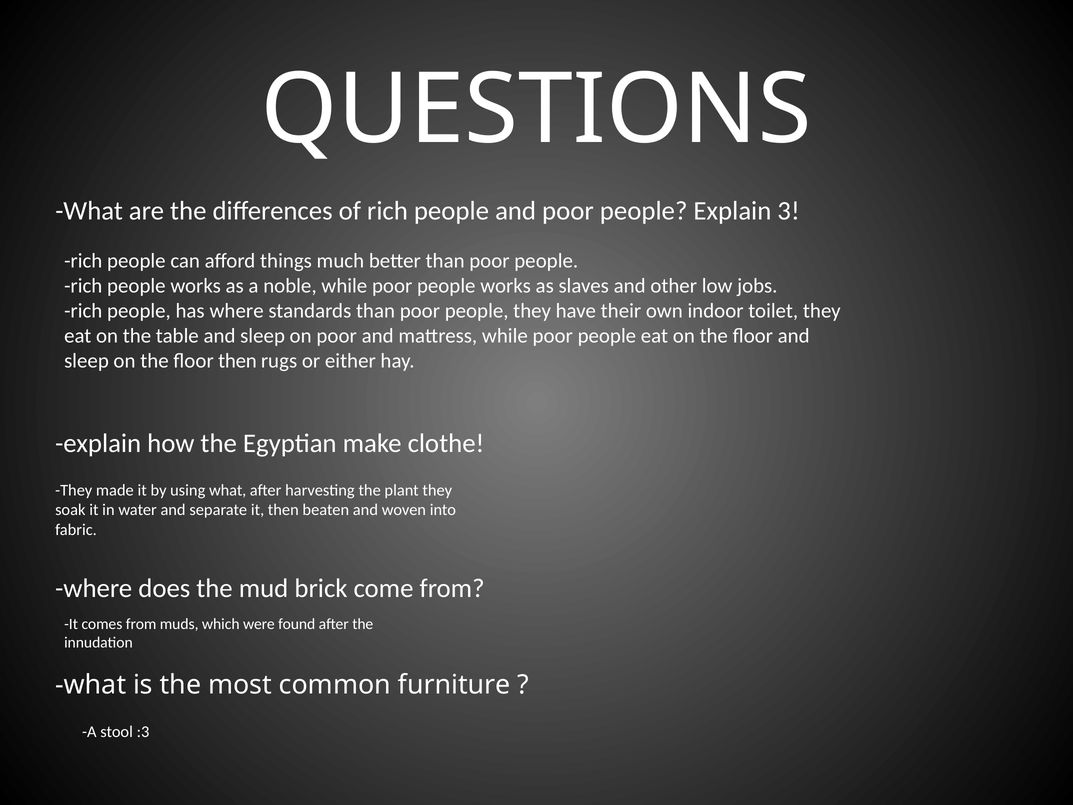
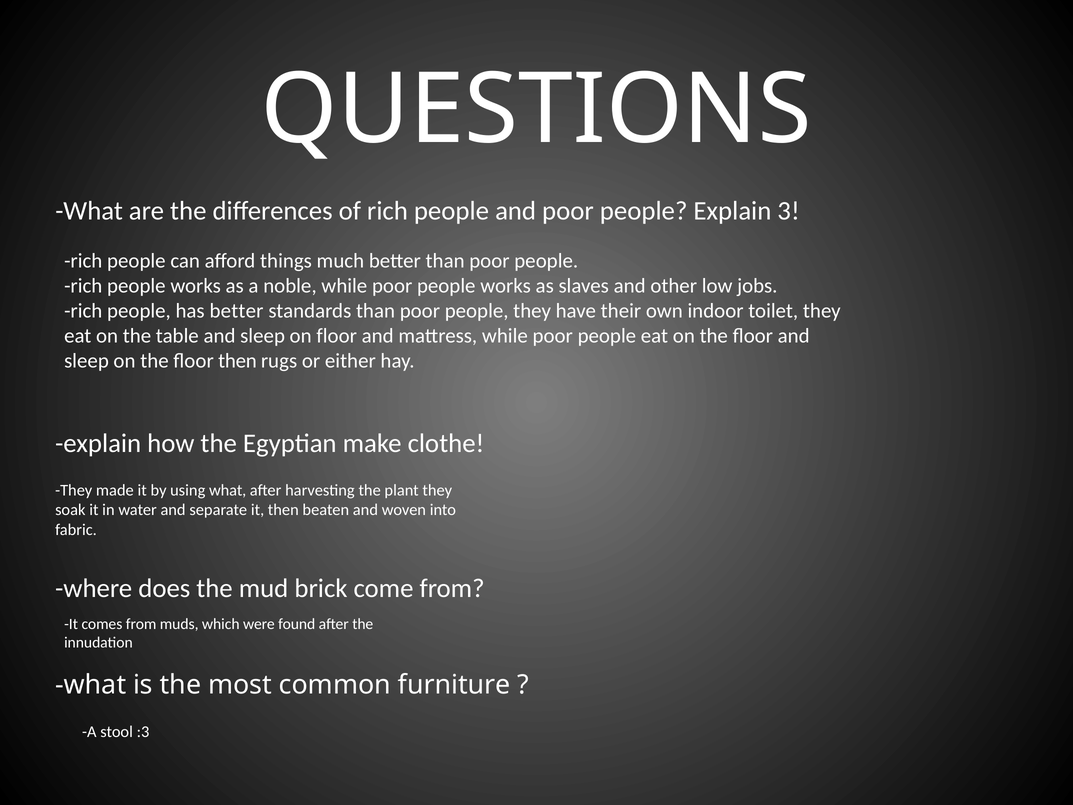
has where: where -> better
on poor: poor -> floor
